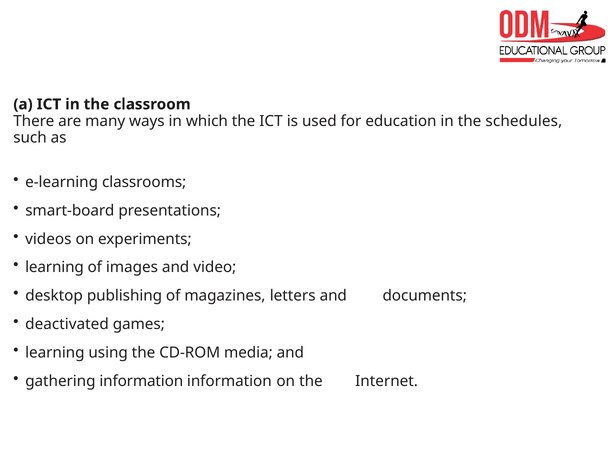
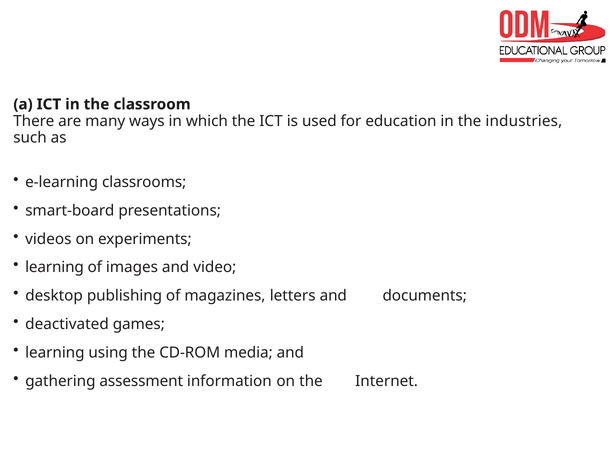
schedules: schedules -> industries
gathering information: information -> assessment
